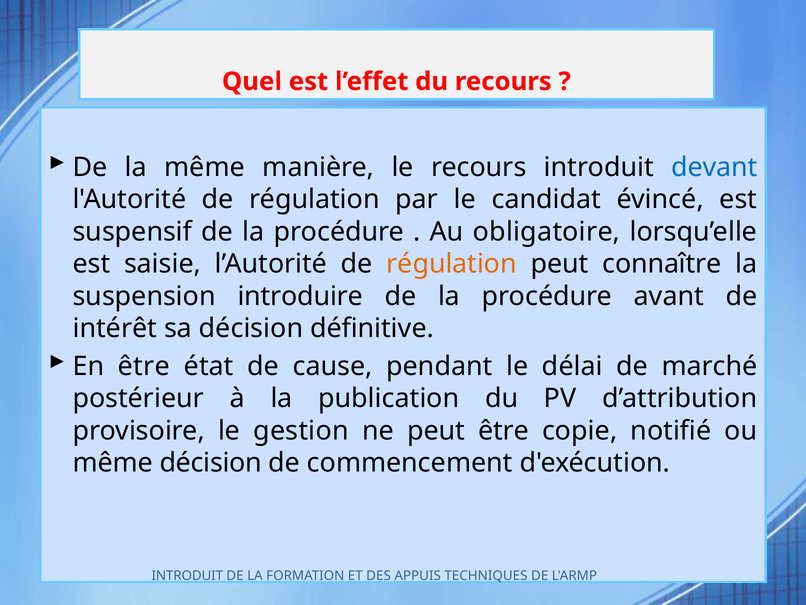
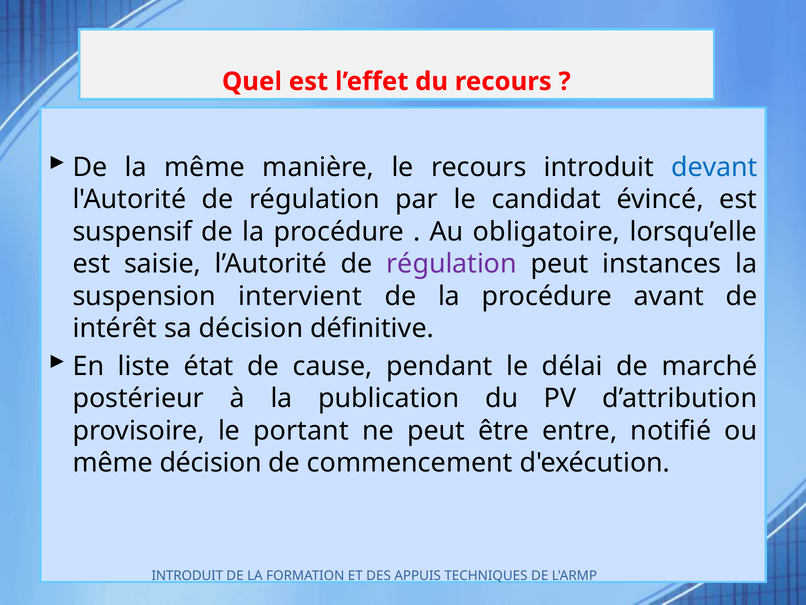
régulation at (452, 264) colour: orange -> purple
connaître: connaître -> instances
introduire: introduire -> intervient
En être: être -> liste
gestion: gestion -> portant
copie: copie -> entre
